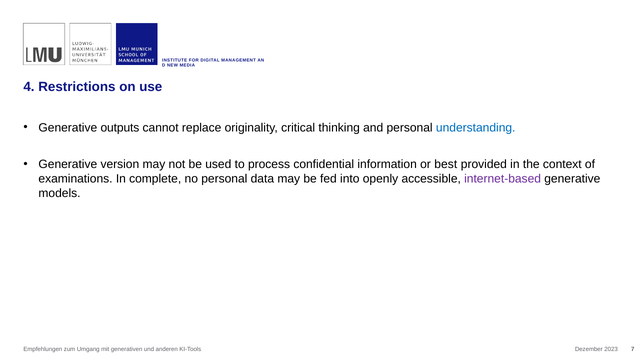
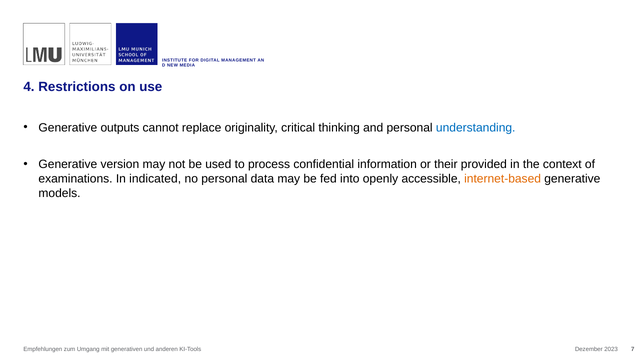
best: best -> their
complete: complete -> indicated
internet-based colour: purple -> orange
